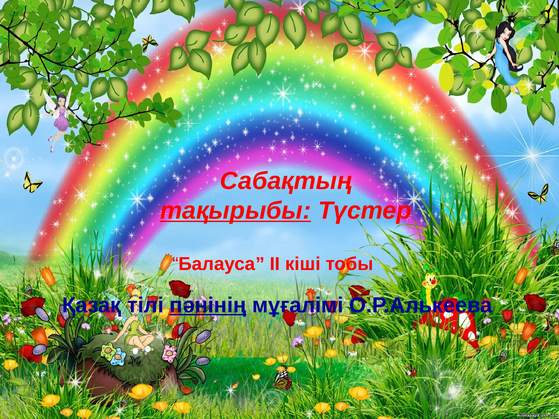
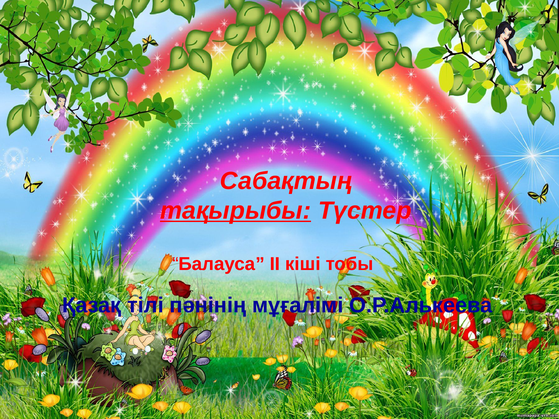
пәнінің underline: present -> none
